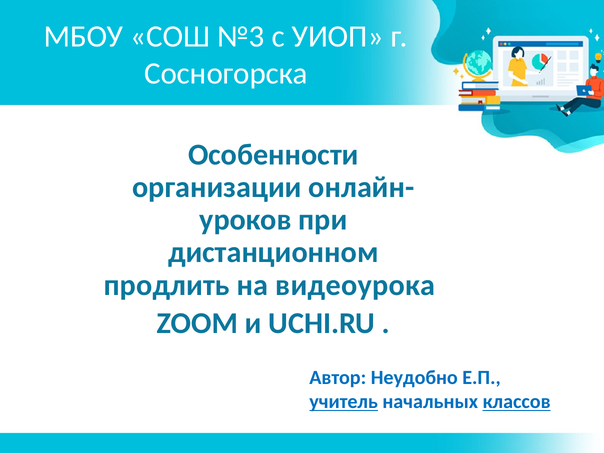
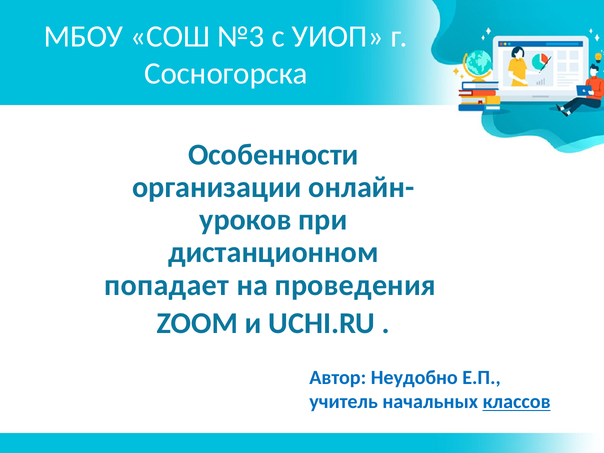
продлить: продлить -> попадает
видеоурока: видеоурока -> проведения
учитель underline: present -> none
